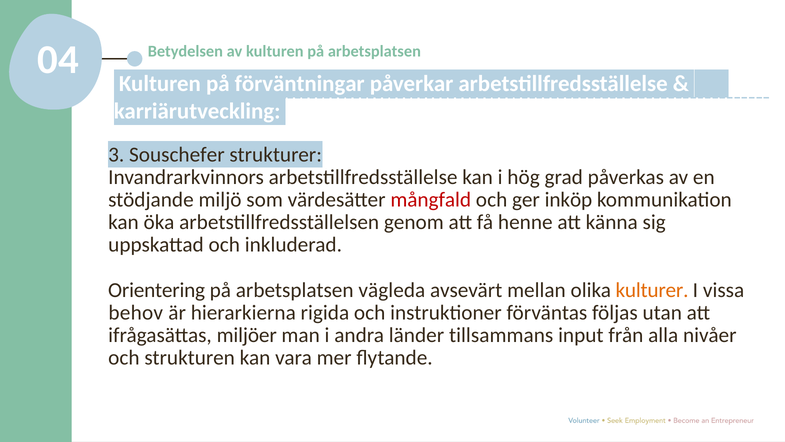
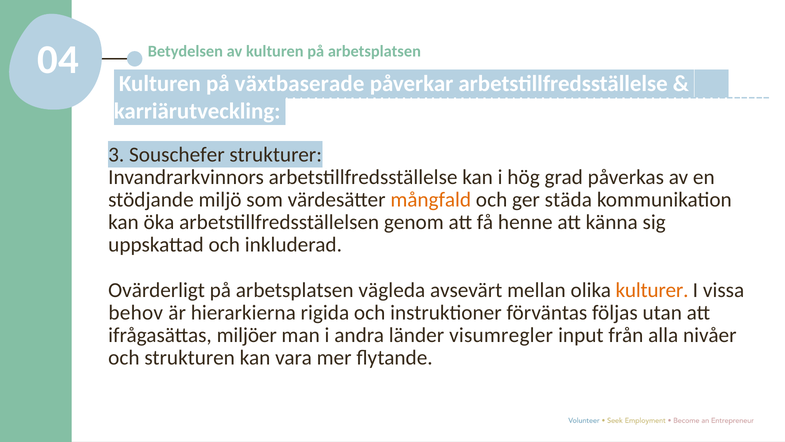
förväntningar: förväntningar -> växtbaserade
mångfald colour: red -> orange
inköp: inköp -> städa
Orientering: Orientering -> Ovärderligt
tillsammans: tillsammans -> visumregler
